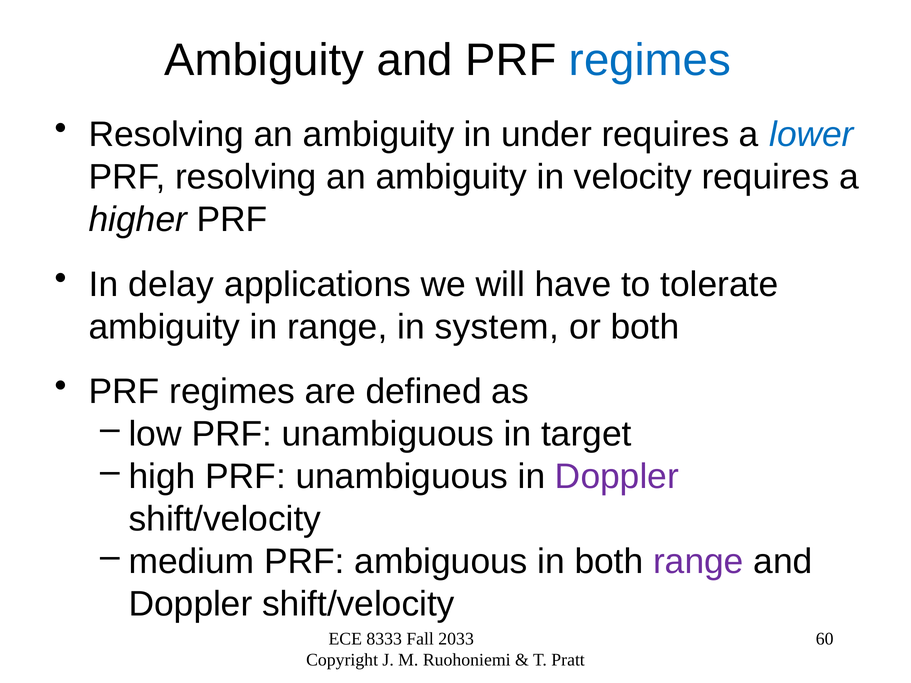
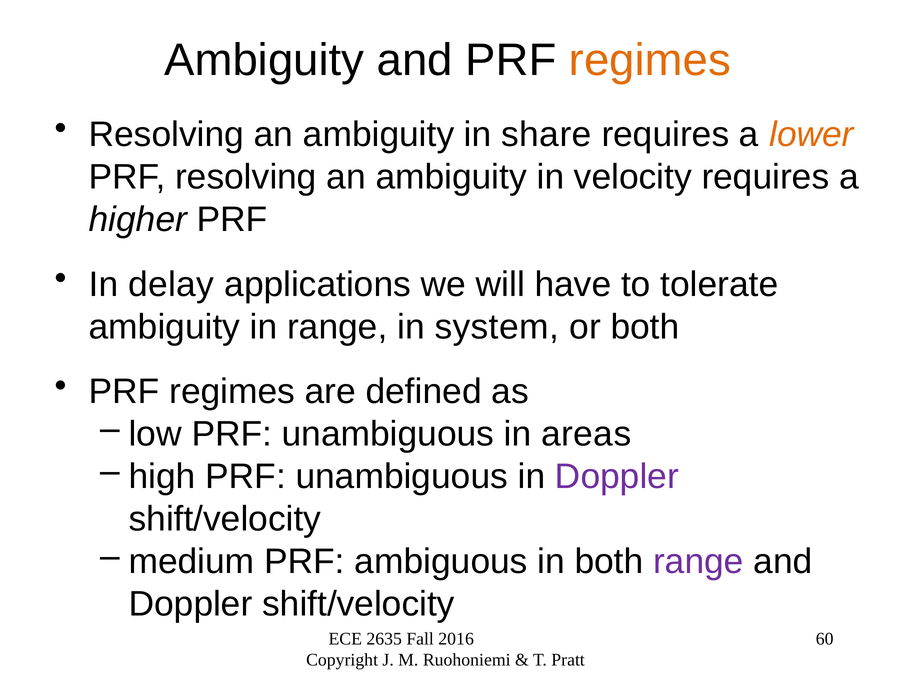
regimes at (650, 60) colour: blue -> orange
under: under -> share
lower colour: blue -> orange
target: target -> areas
8333: 8333 -> 2635
2033: 2033 -> 2016
